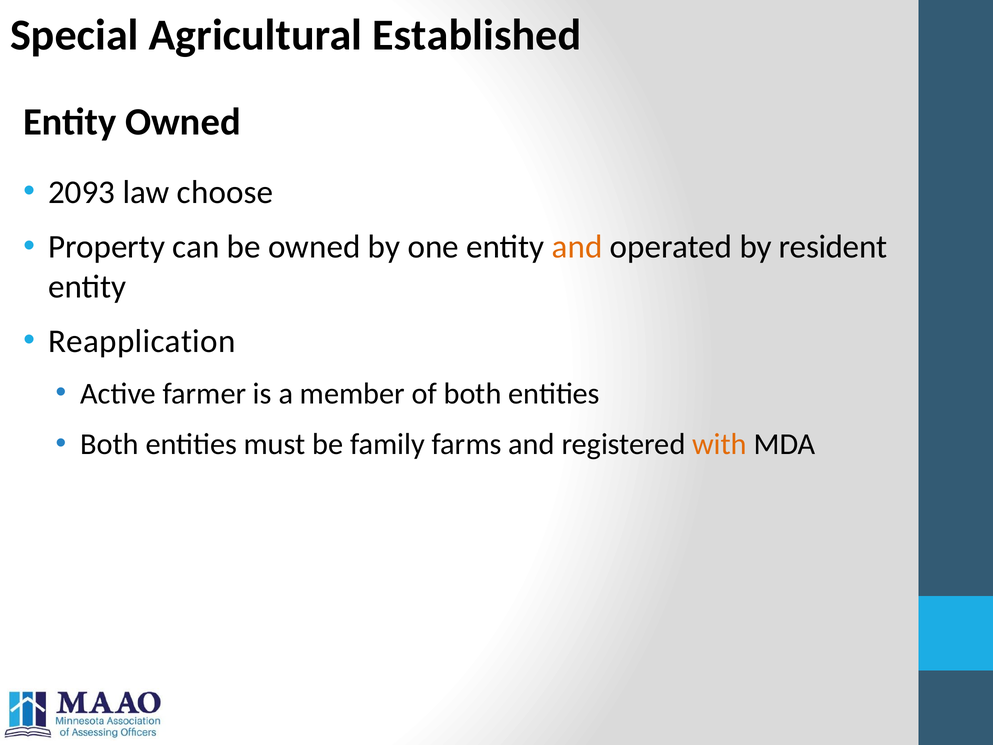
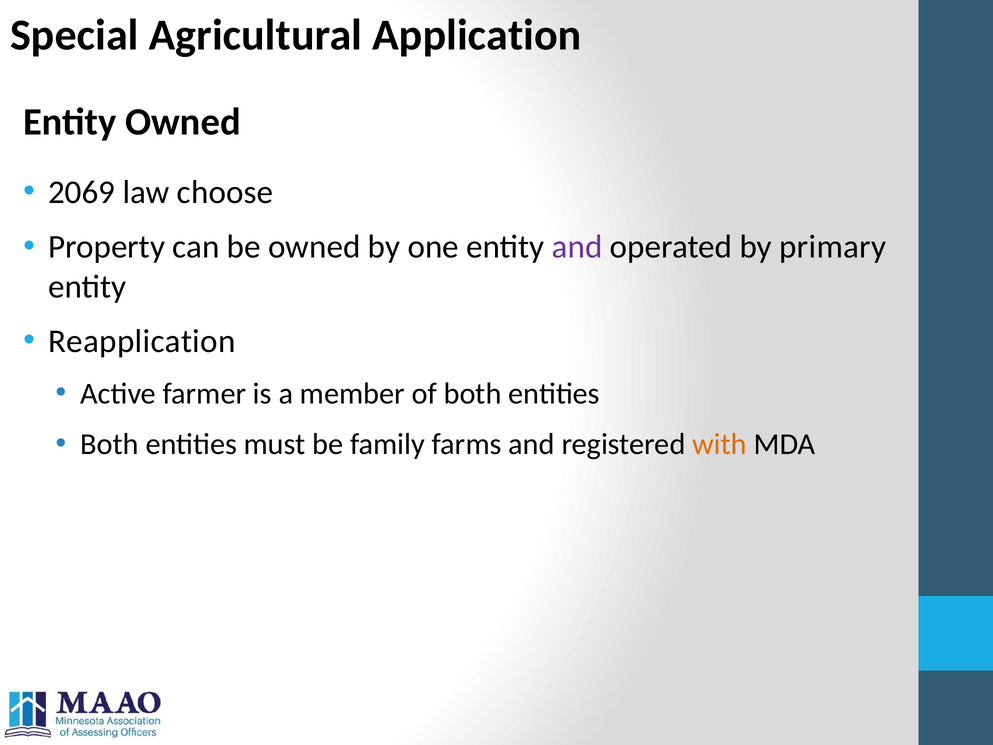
Established: Established -> Application
2093: 2093 -> 2069
and at (577, 247) colour: orange -> purple
resident: resident -> primary
